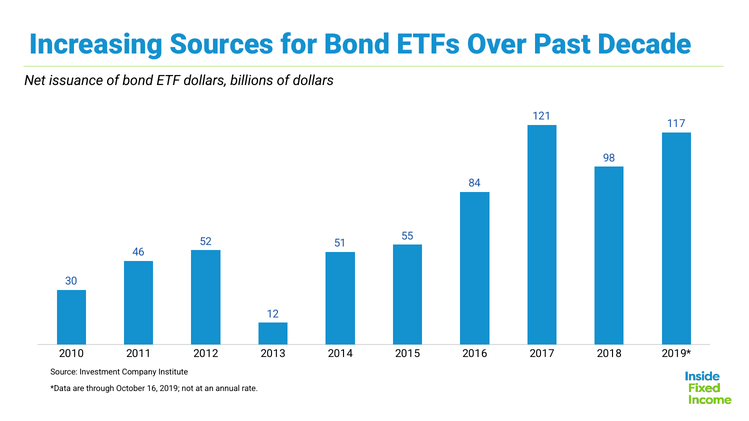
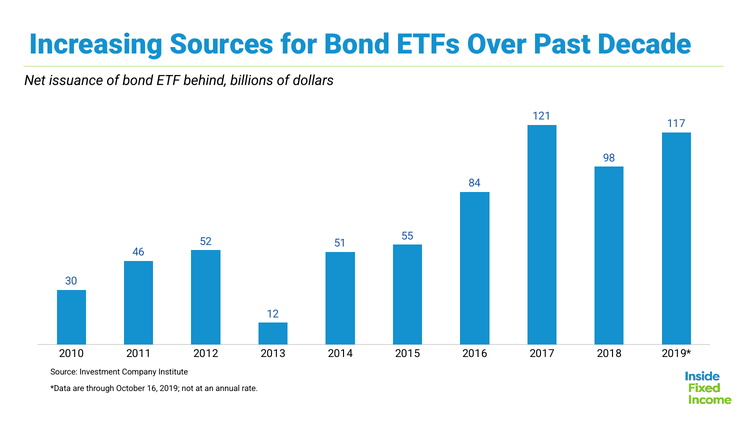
ETF dollars: dollars -> behind
